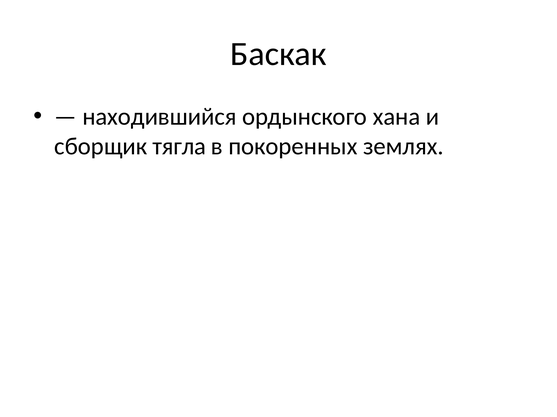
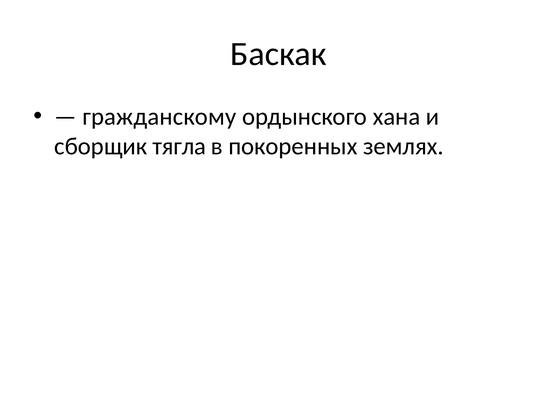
находившийся: находившийся -> гражданскому
